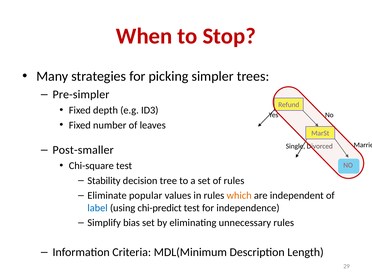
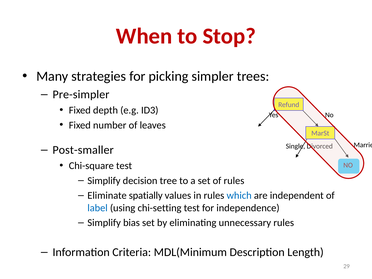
Stability at (104, 181): Stability -> Simplify
popular: popular -> spatially
which colour: orange -> blue
chi-predict: chi-predict -> chi-setting
